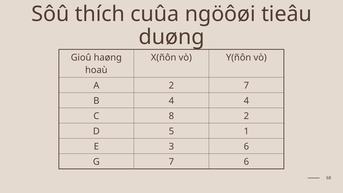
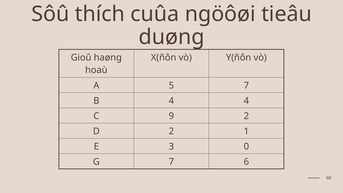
A 2: 2 -> 5
8: 8 -> 9
D 5: 5 -> 2
3 6: 6 -> 0
